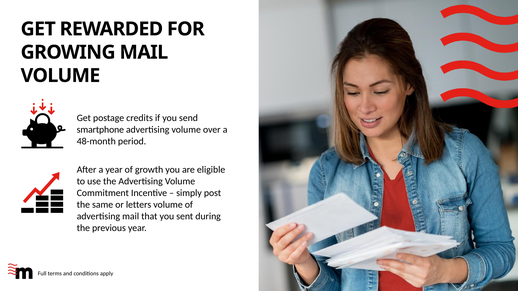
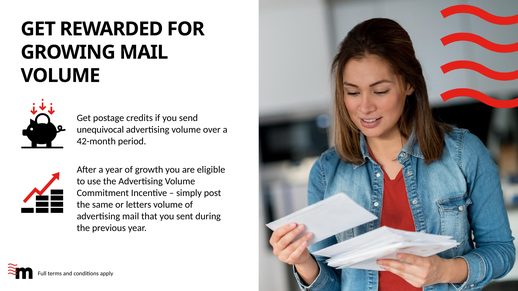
smartphone: smartphone -> unequivocal
48-month: 48-month -> 42-month
